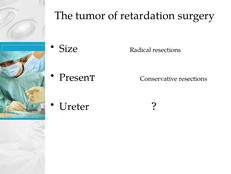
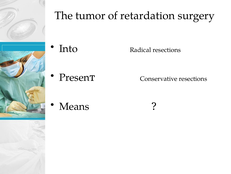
Size: Size -> Into
Ureter: Ureter -> Means
